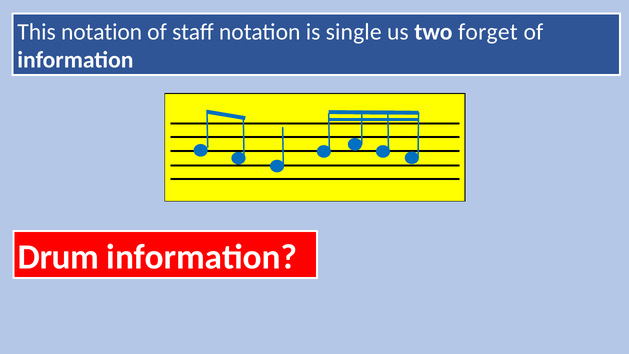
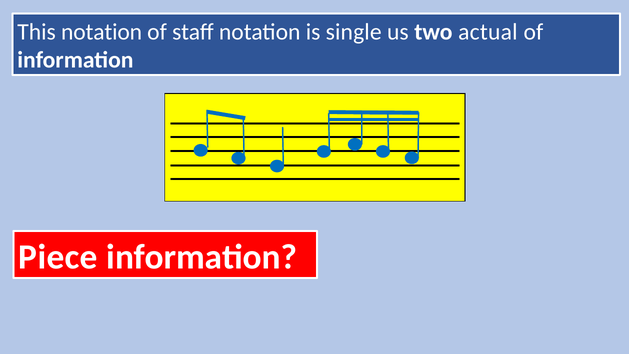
forget: forget -> actual
Drum: Drum -> Piece
